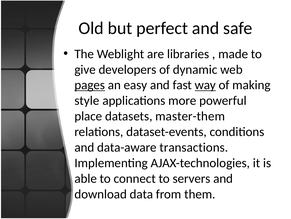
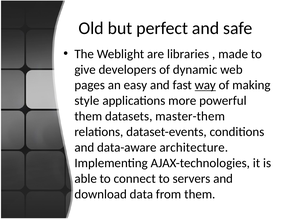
pages underline: present -> none
place at (88, 116): place -> them
transactions: transactions -> architecture
